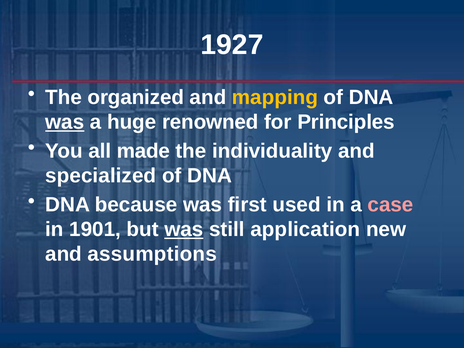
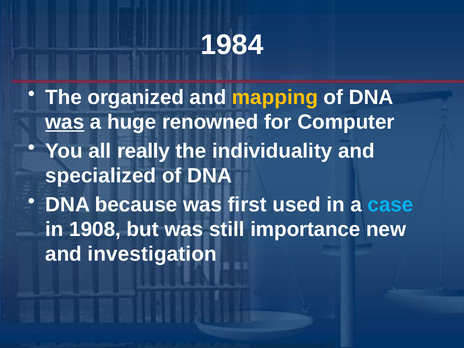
1927: 1927 -> 1984
Principles: Principles -> Computer
made: made -> really
case colour: pink -> light blue
1901: 1901 -> 1908
was at (184, 229) underline: present -> none
application: application -> importance
assumptions: assumptions -> investigation
